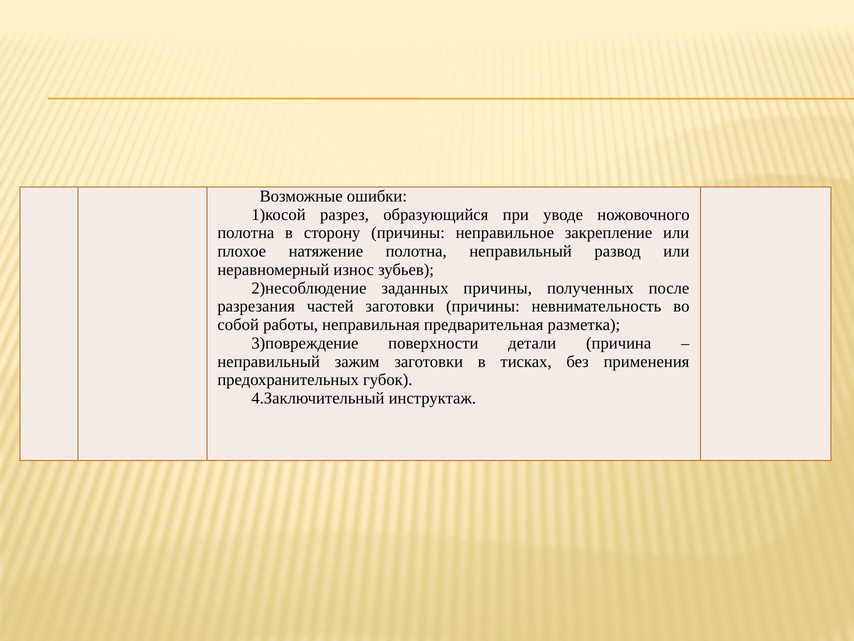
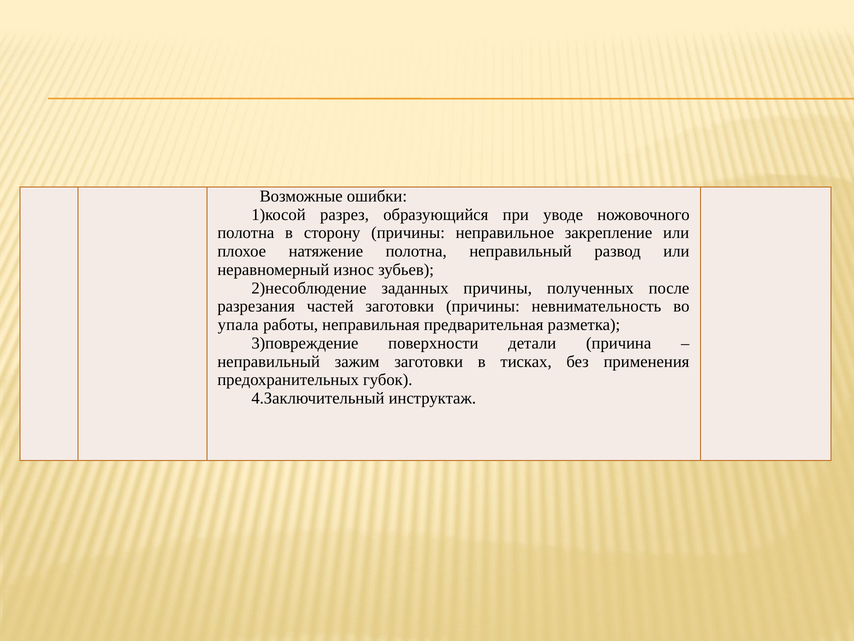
собой: собой -> упала
